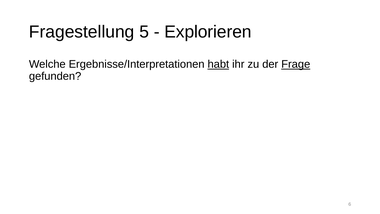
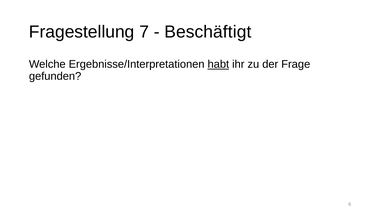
5: 5 -> 7
Explorieren: Explorieren -> Beschäftigt
Frage underline: present -> none
